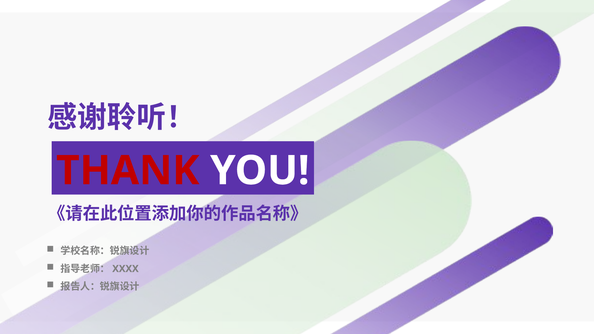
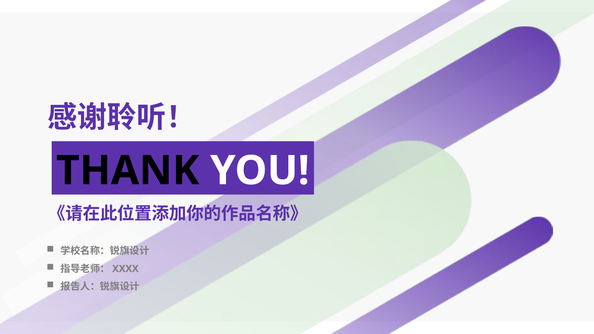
THANK colour: red -> black
